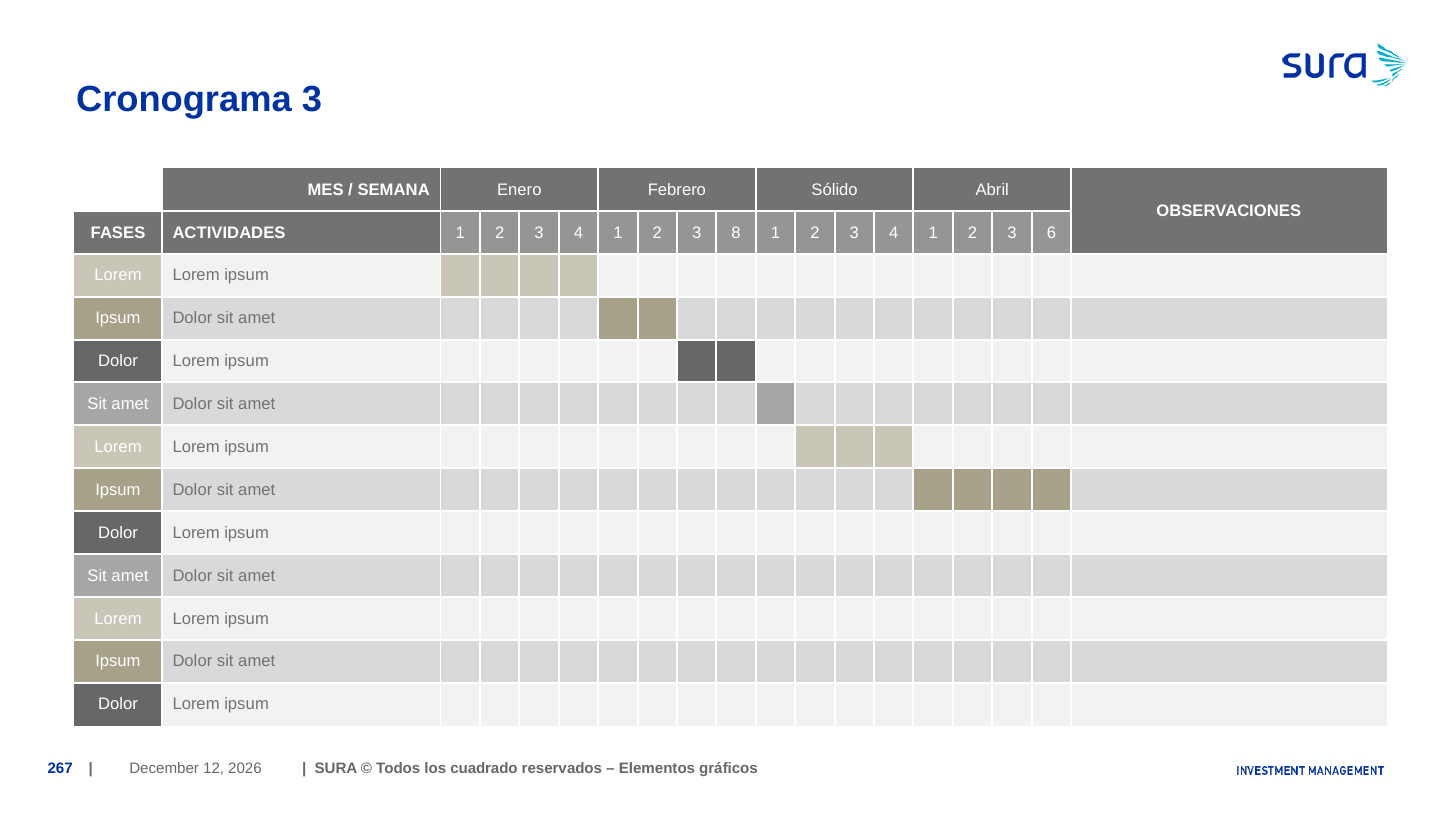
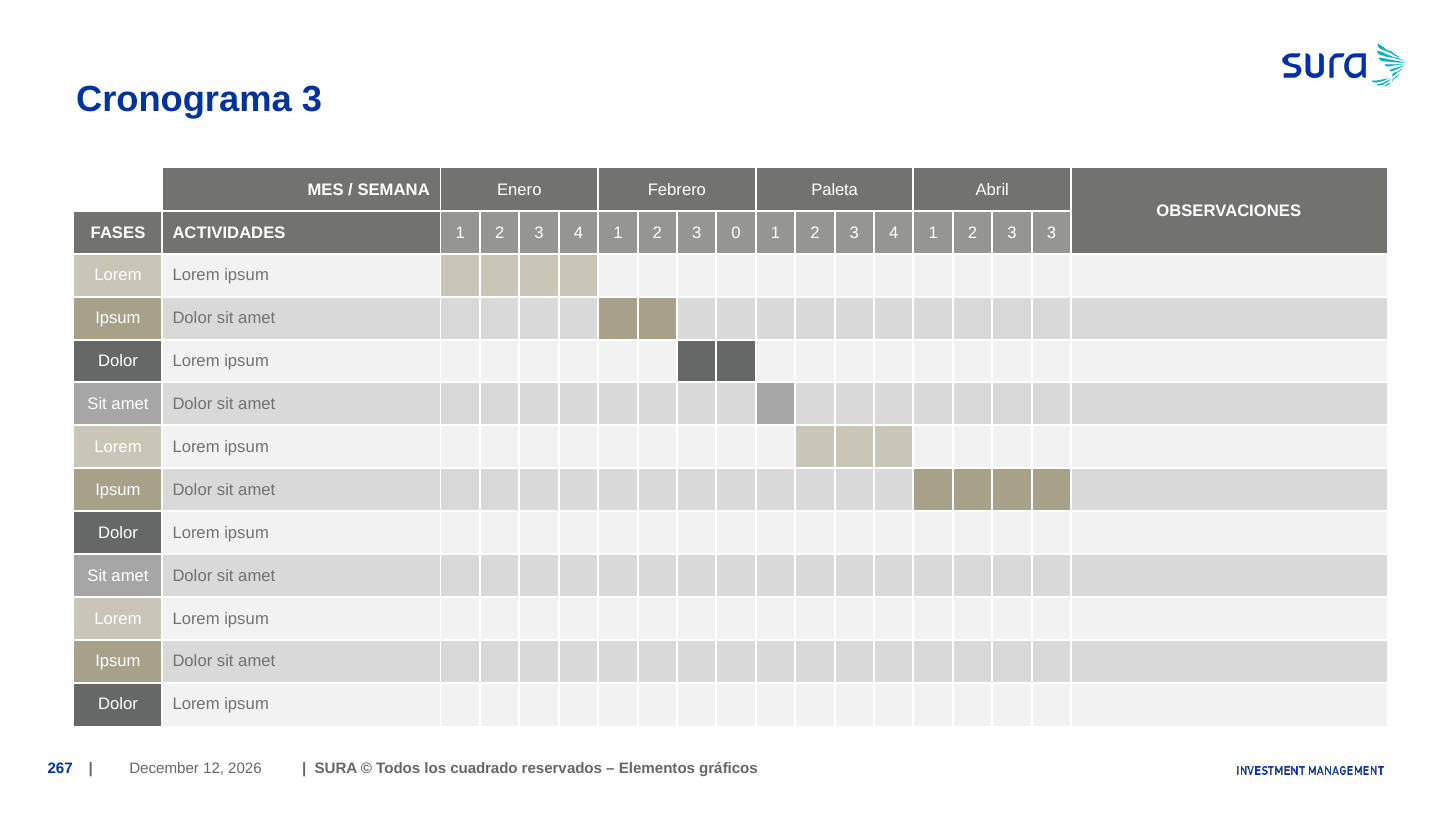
Sólido: Sólido -> Paleta
8: 8 -> 0
3 6: 6 -> 3
